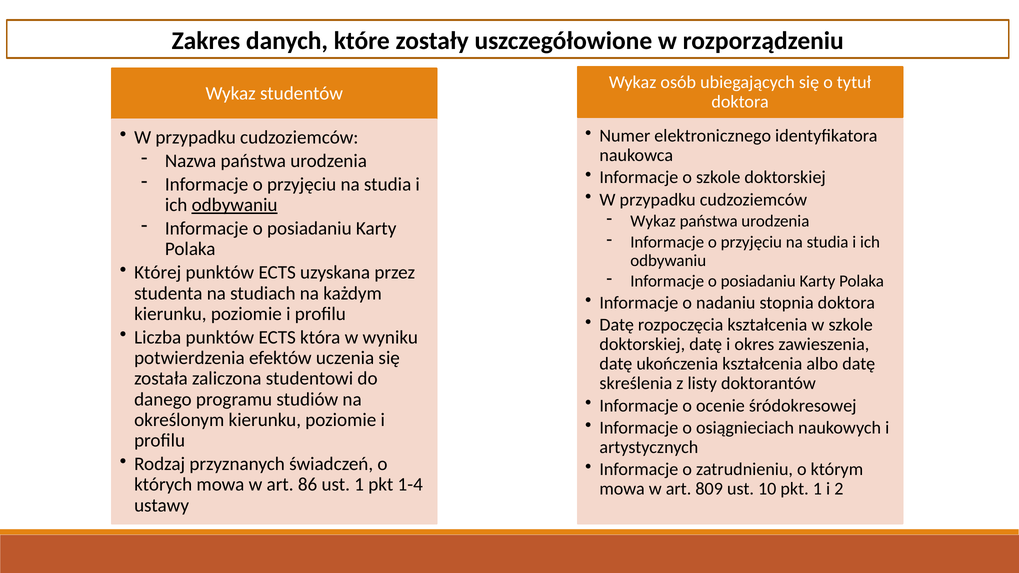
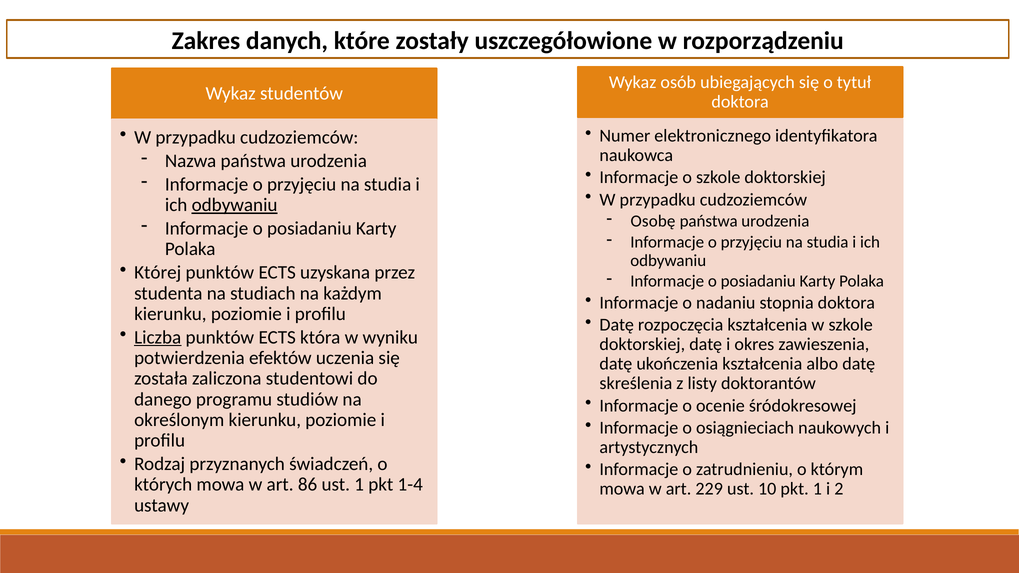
Wykaz at (653, 221): Wykaz -> Osobę
Liczba underline: none -> present
809: 809 -> 229
